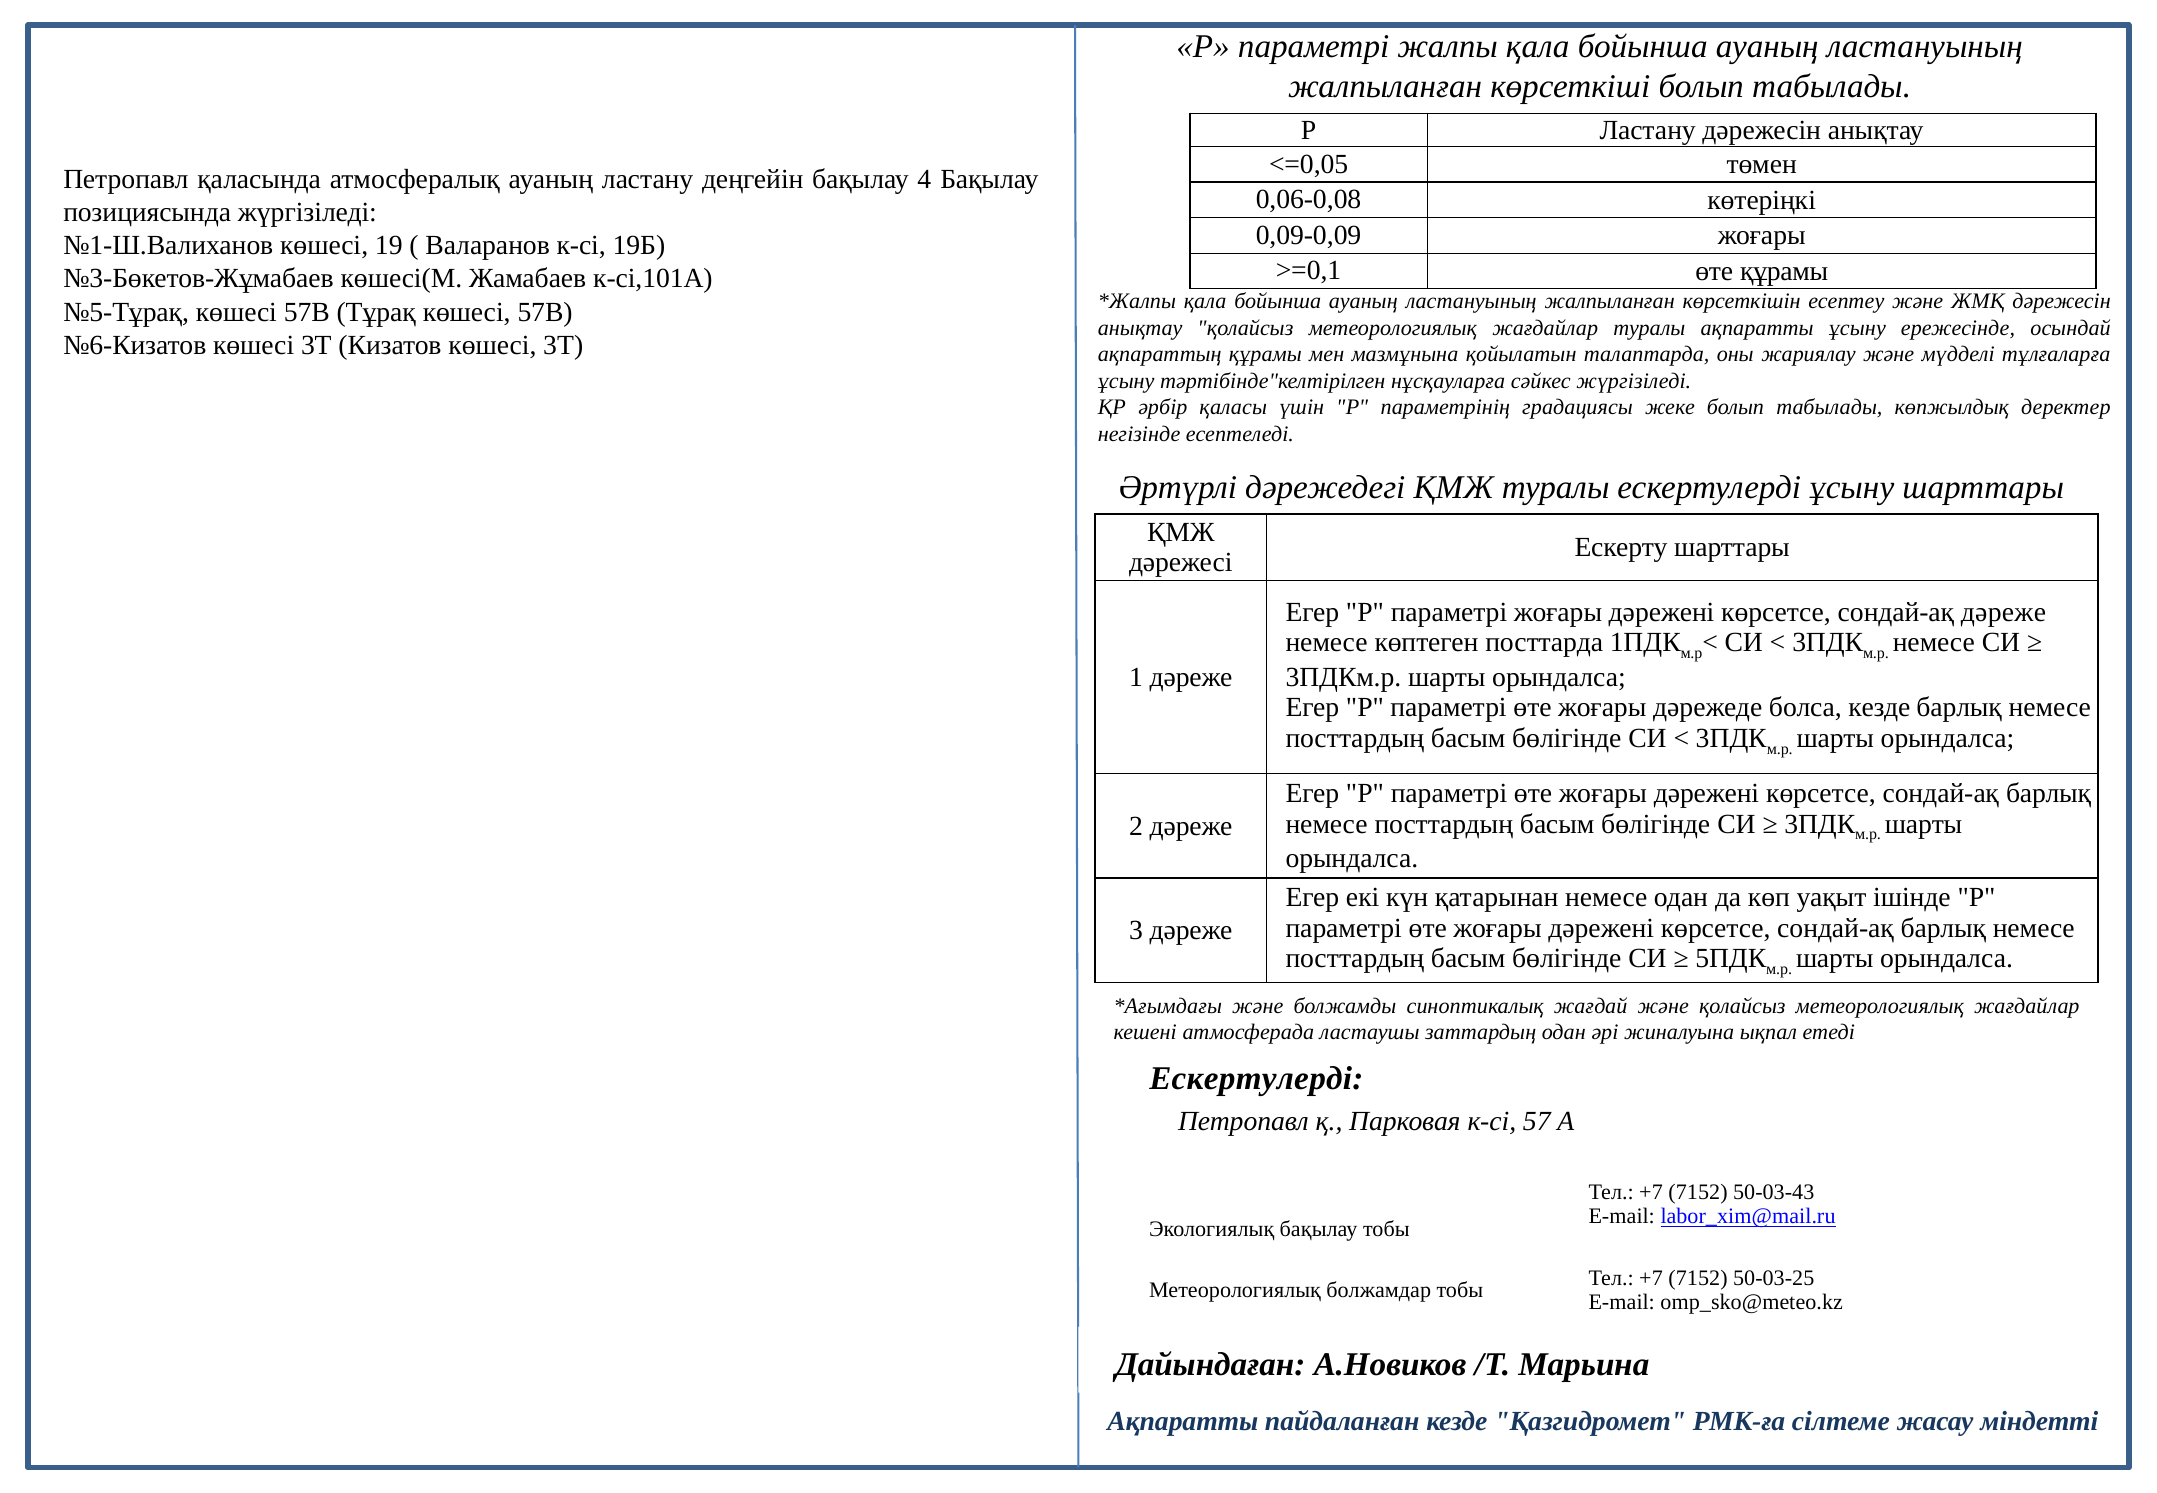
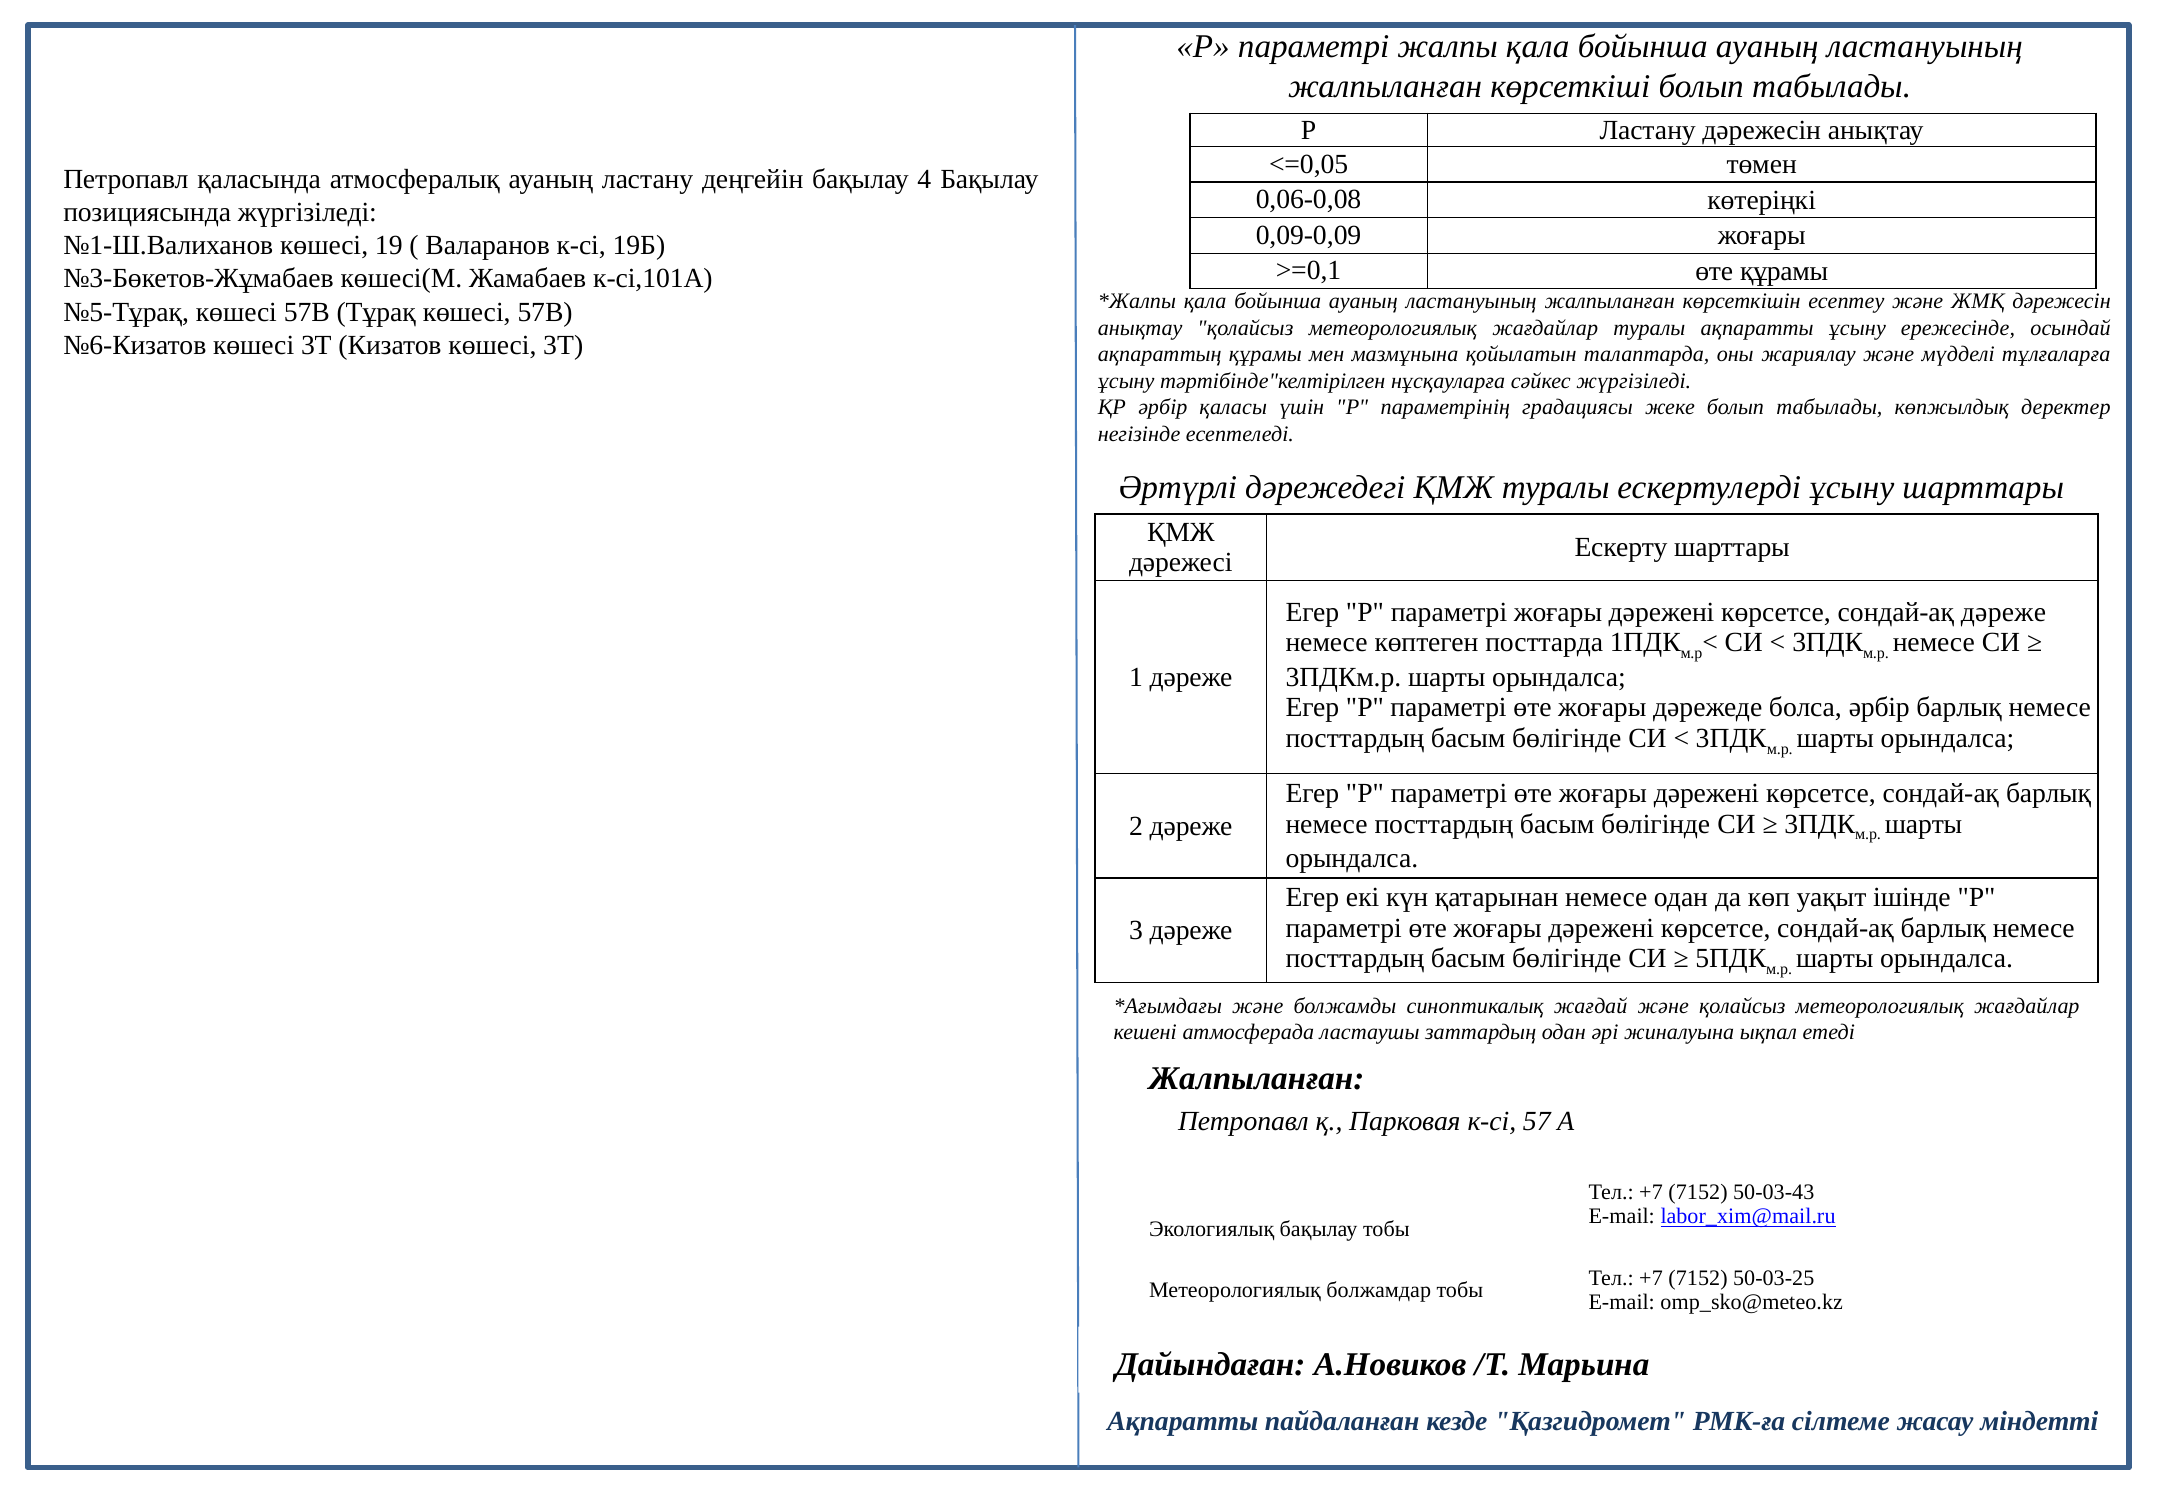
болса кезде: кезде -> әрбір
Ескертулерді at (1256, 1079): Ескертулерді -> Жалпыланған
